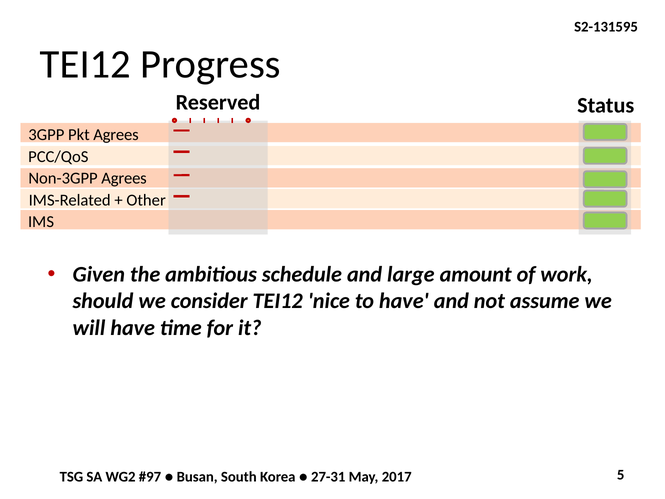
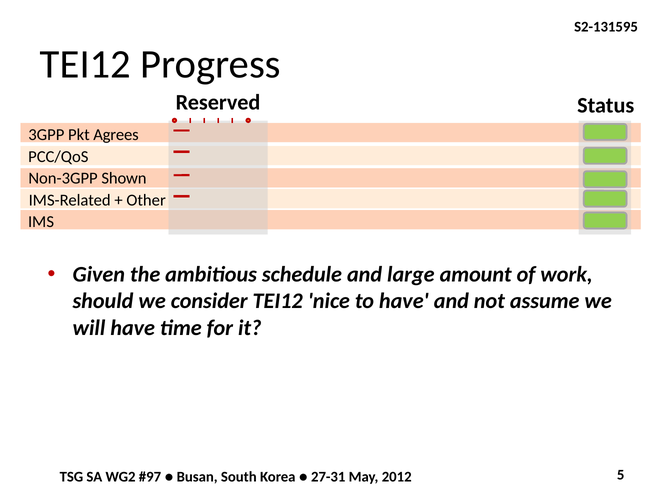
Non-3GPP Agrees: Agrees -> Shown
2017: 2017 -> 2012
